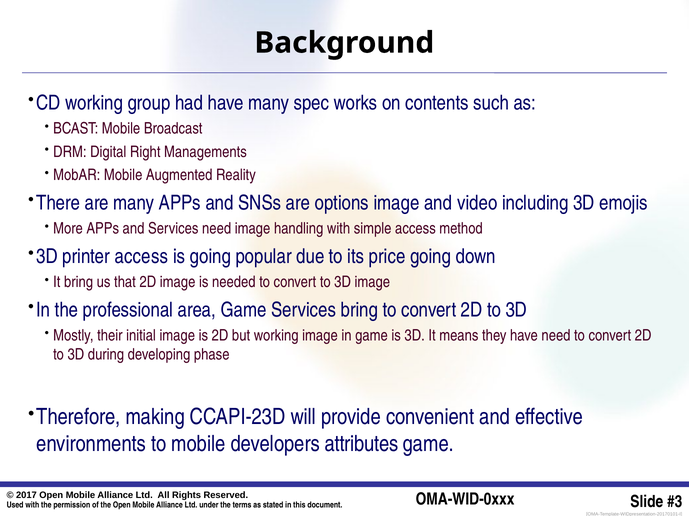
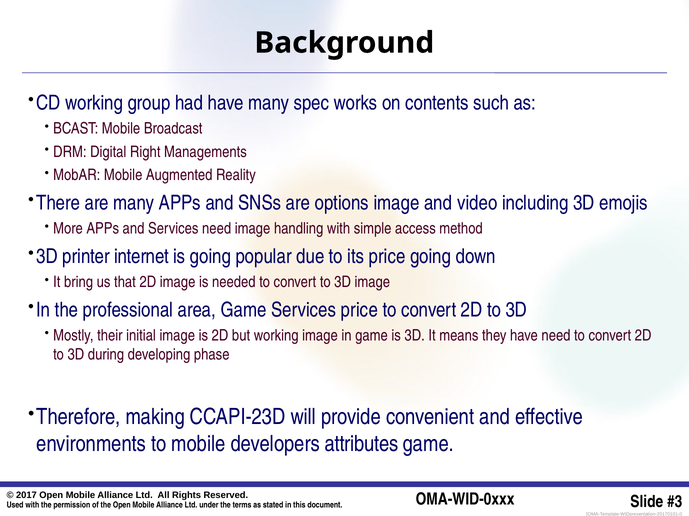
printer access: access -> internet
Services bring: bring -> price
